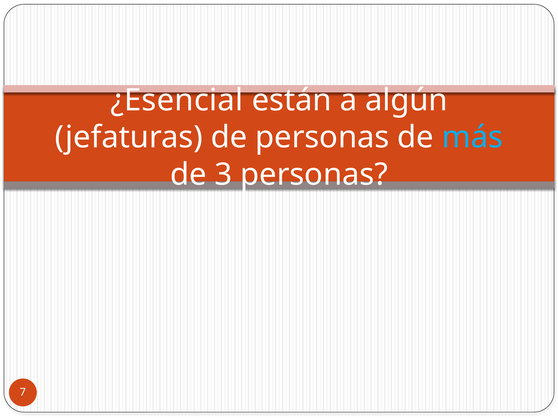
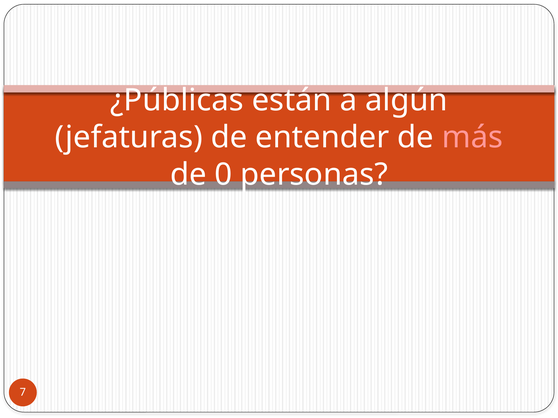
¿Esencial: ¿Esencial -> ¿Públicas
de personas: personas -> entender
más colour: light blue -> pink
3: 3 -> 0
